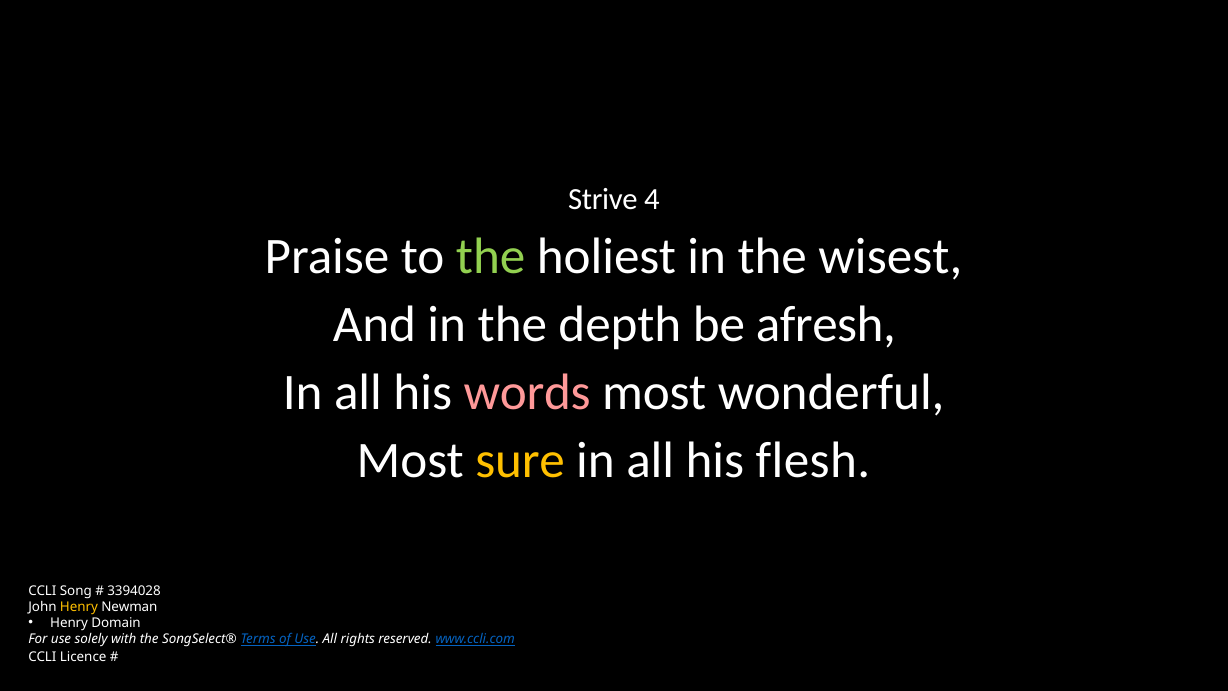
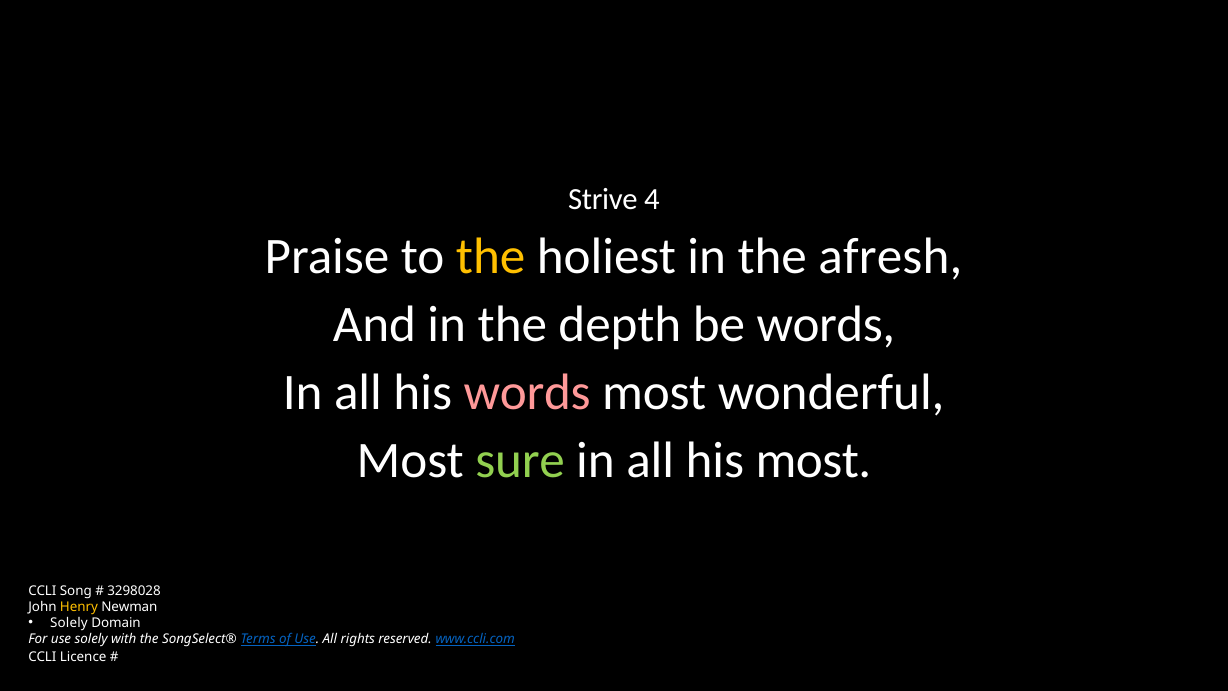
the at (491, 256) colour: light green -> yellow
wisest: wisest -> afresh
be afresh: afresh -> words
sure colour: yellow -> light green
his flesh: flesh -> most
3394028: 3394028 -> 3298028
Henry at (69, 623): Henry -> Solely
